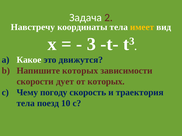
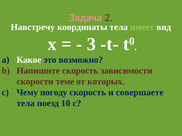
Задача colour: white -> pink
имеет colour: yellow -> light green
3 at (132, 41): 3 -> 0
движутся: движутся -> возможно
Напишите которых: которых -> скорость
дует: дует -> теме
траектория: траектория -> совершаете
